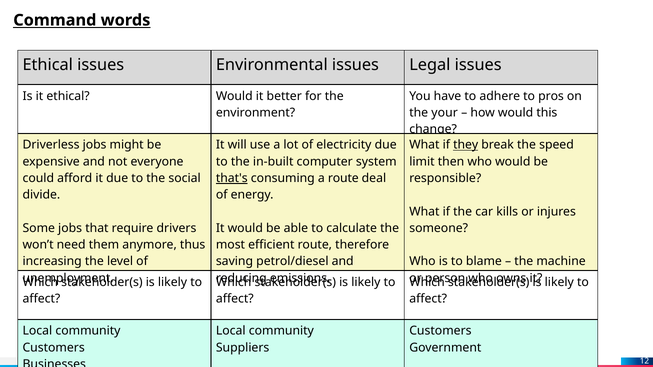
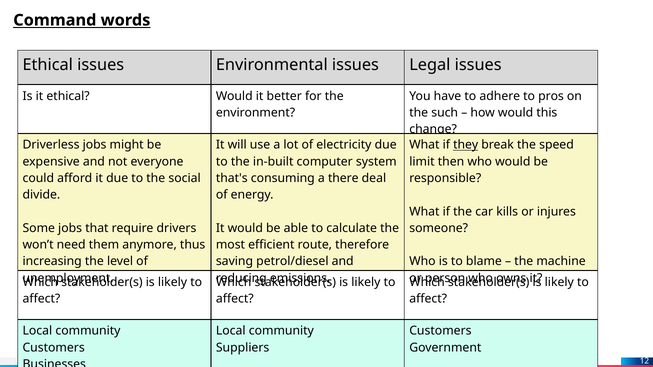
your: your -> such
that's underline: present -> none
a route: route -> there
